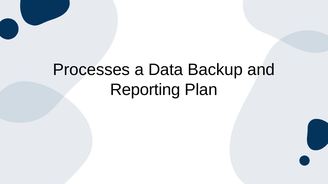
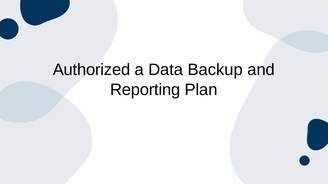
Processes: Processes -> Authorized
